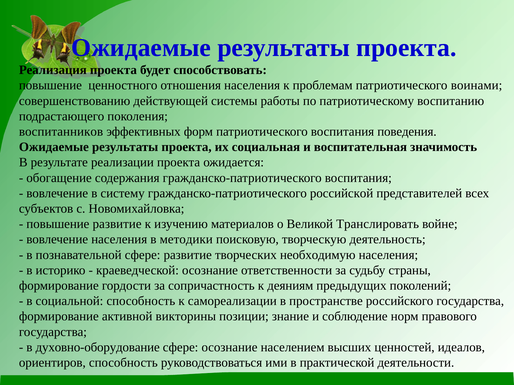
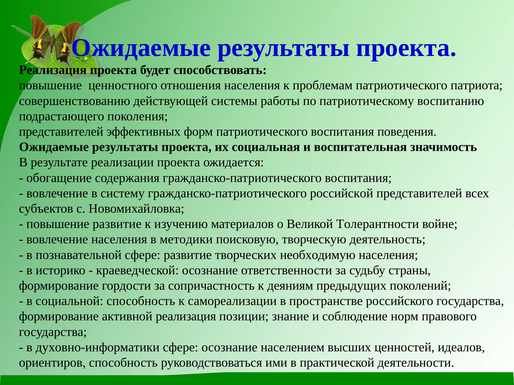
воинами: воинами -> патриота
воспитанников at (61, 132): воспитанников -> представителей
Транслировать: Транслировать -> Толерантности
активной викторины: викторины -> реализация
духовно-оборудование: духовно-оборудование -> духовно-информатики
